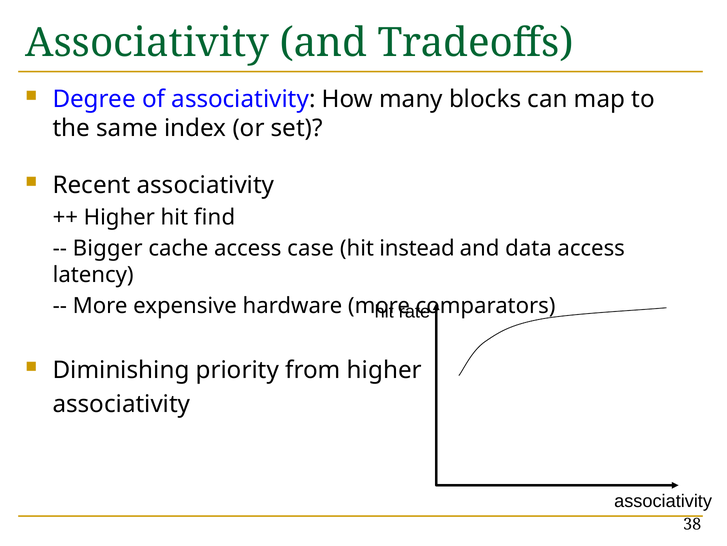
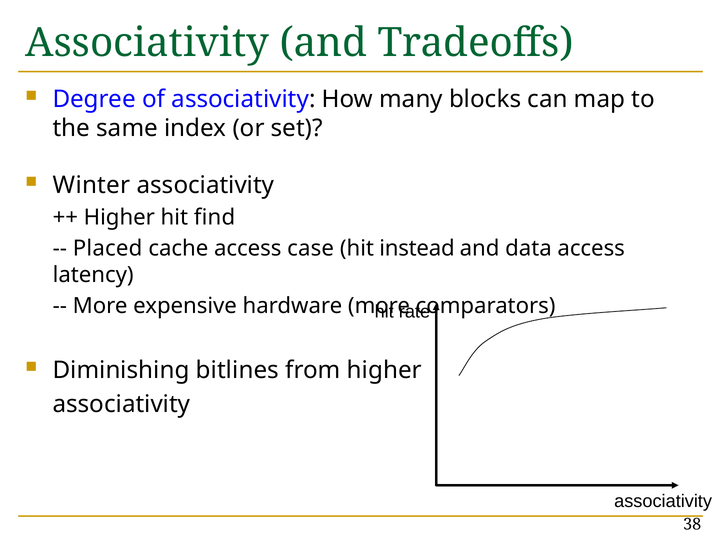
Recent: Recent -> Winter
Bigger: Bigger -> Placed
priority: priority -> bitlines
